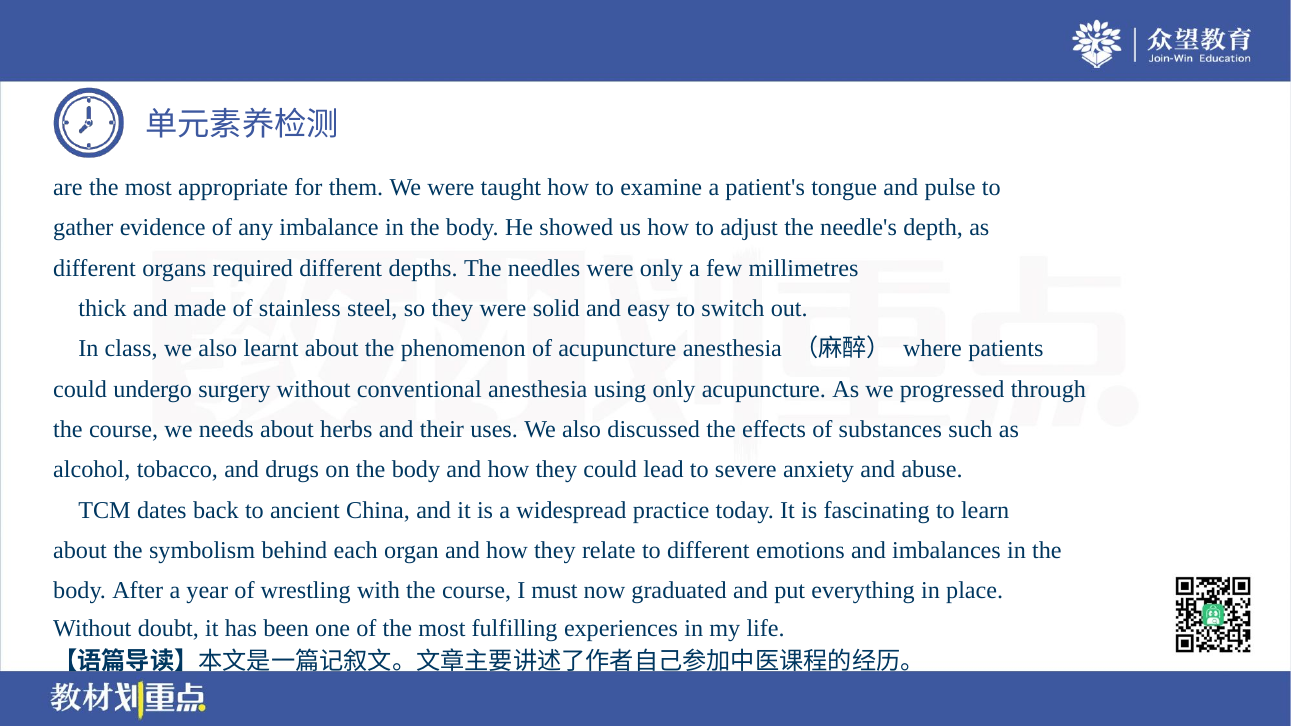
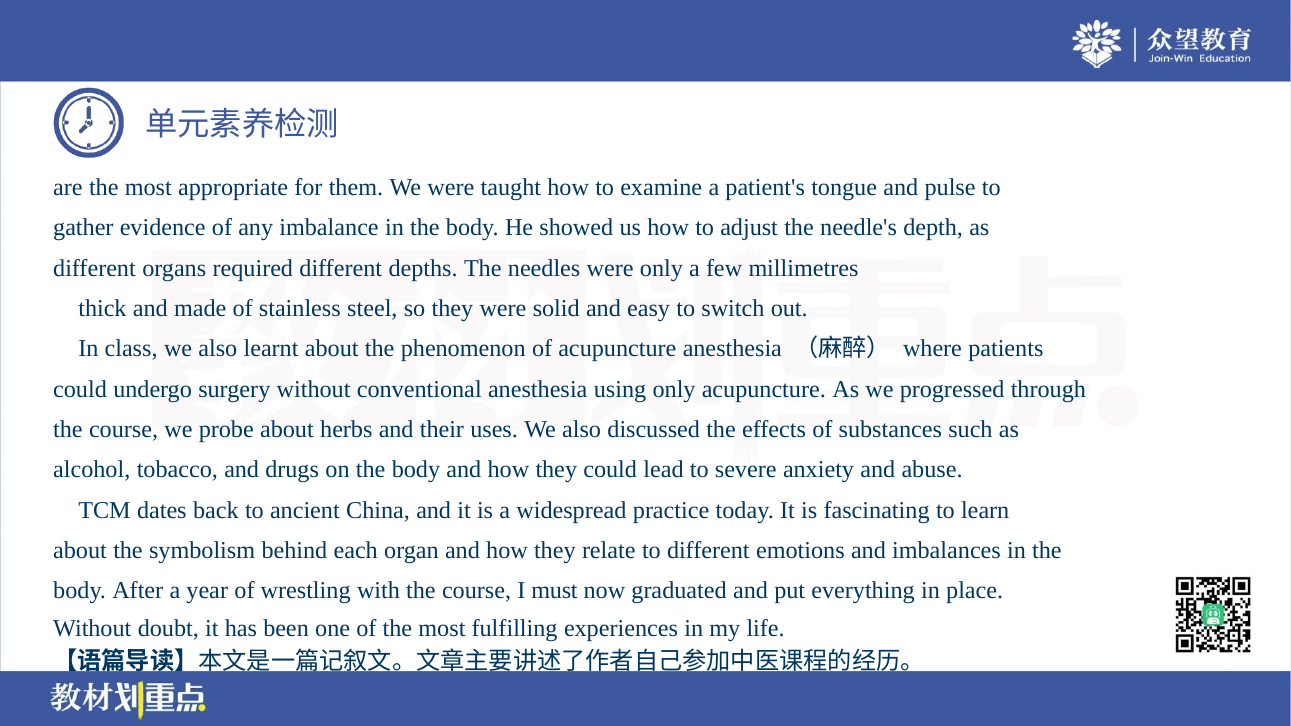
needs: needs -> probe
